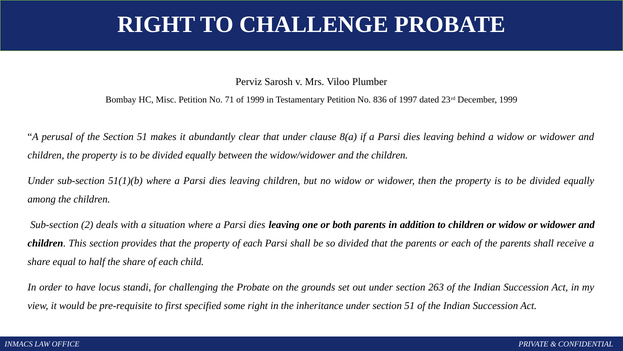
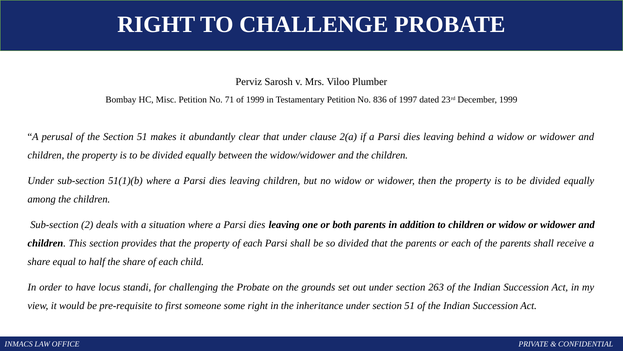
8(a: 8(a -> 2(a
specified: specified -> someone
